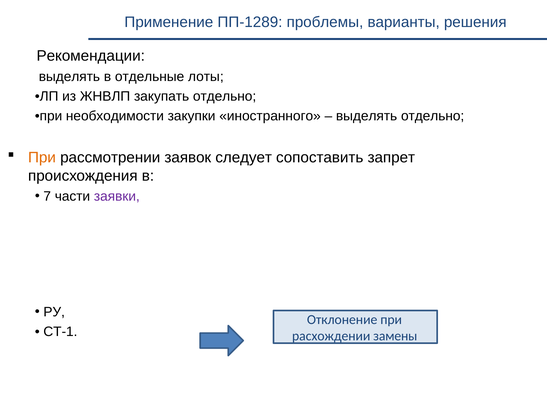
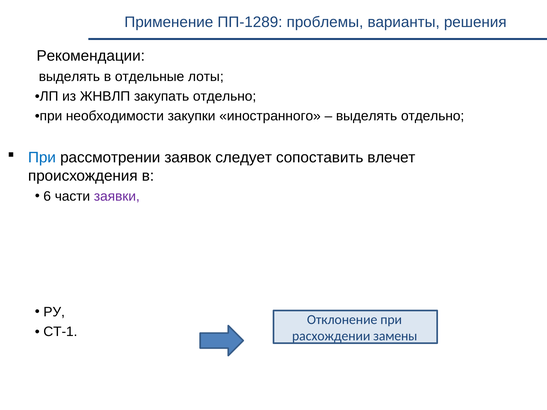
При at (42, 158) colour: orange -> blue
запрет: запрет -> влечет
7: 7 -> 6
